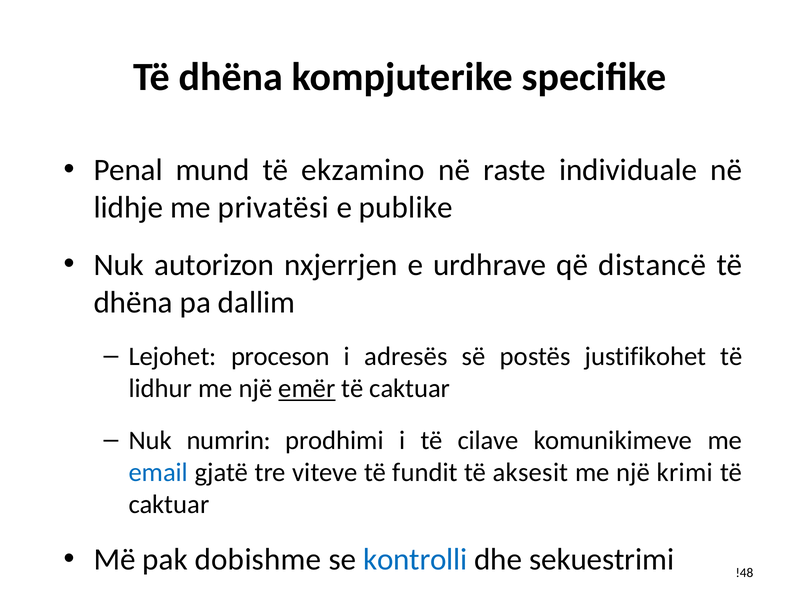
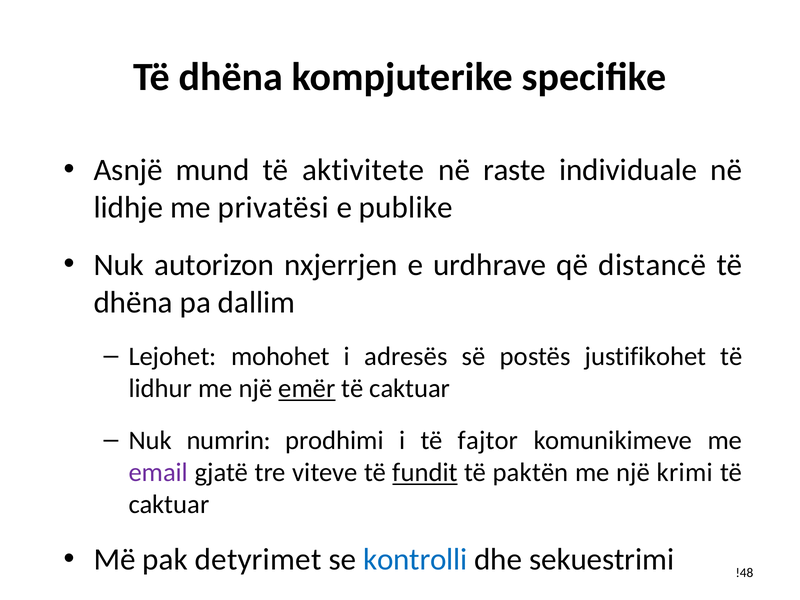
Penal: Penal -> Asnjë
ekzamino: ekzamino -> aktivitete
proceson: proceson -> mohohet
cilave: cilave -> fajtor
email colour: blue -> purple
fundit underline: none -> present
aksesit: aksesit -> paktën
dobishme: dobishme -> detyrimet
